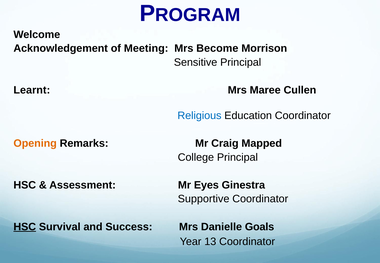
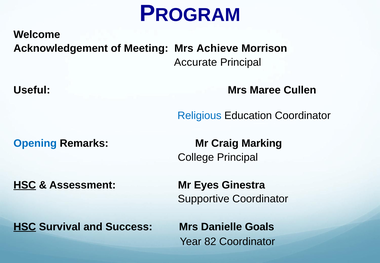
Become: Become -> Achieve
Sensitive: Sensitive -> Accurate
Learnt: Learnt -> Useful
Opening colour: orange -> blue
Mapped: Mapped -> Marking
HSC at (25, 185) underline: none -> present
13: 13 -> 82
